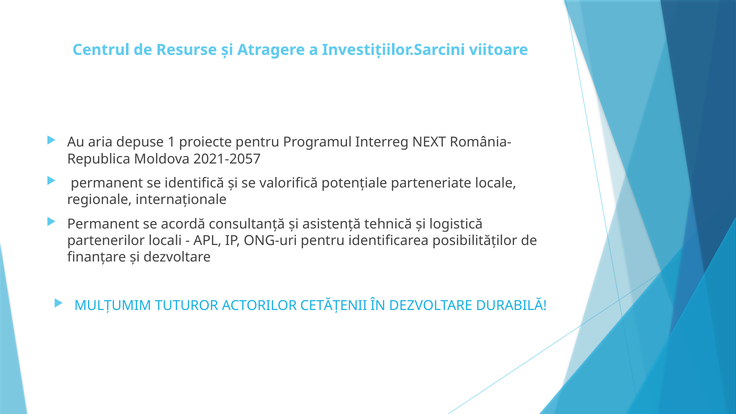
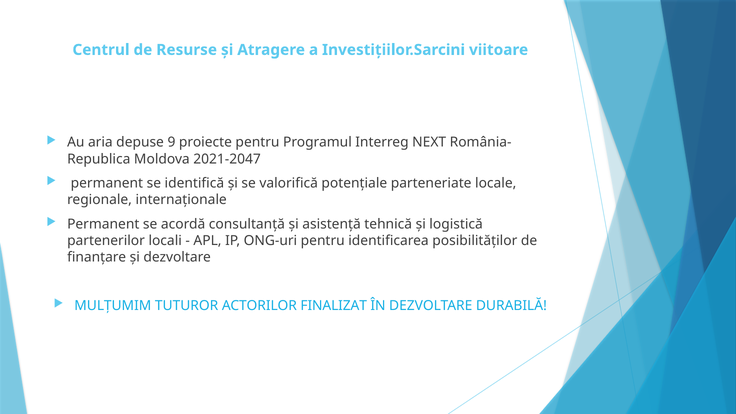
1: 1 -> 9
2021-2057: 2021-2057 -> 2021-2047
CETĂȚENII: CETĂȚENII -> FINALIZAT
